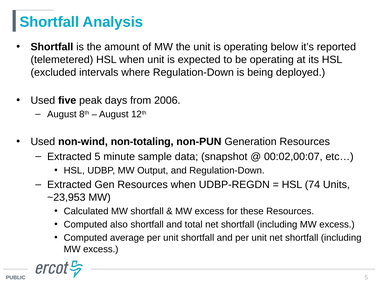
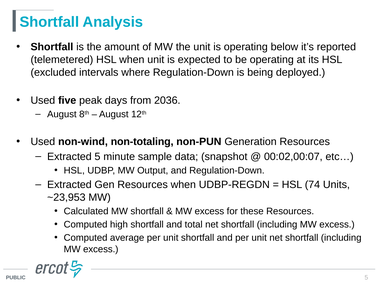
2006: 2006 -> 2036
also: also -> high
